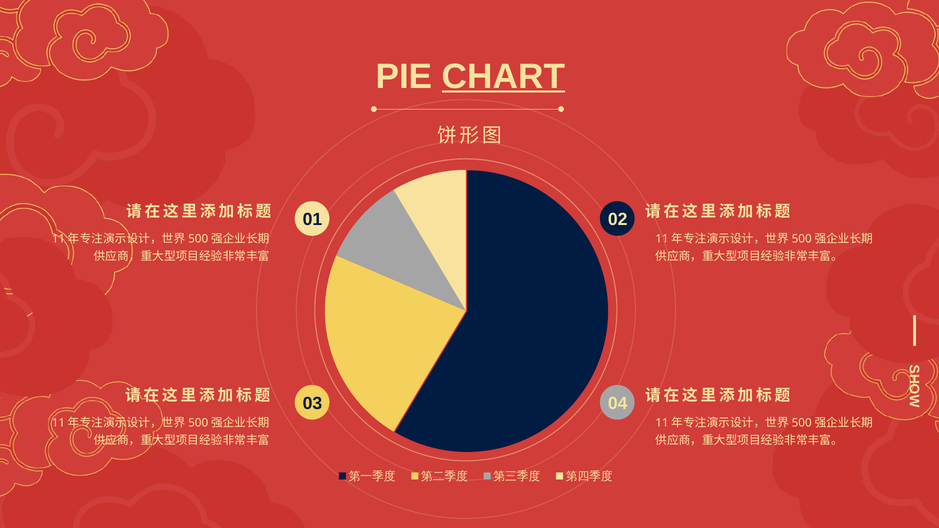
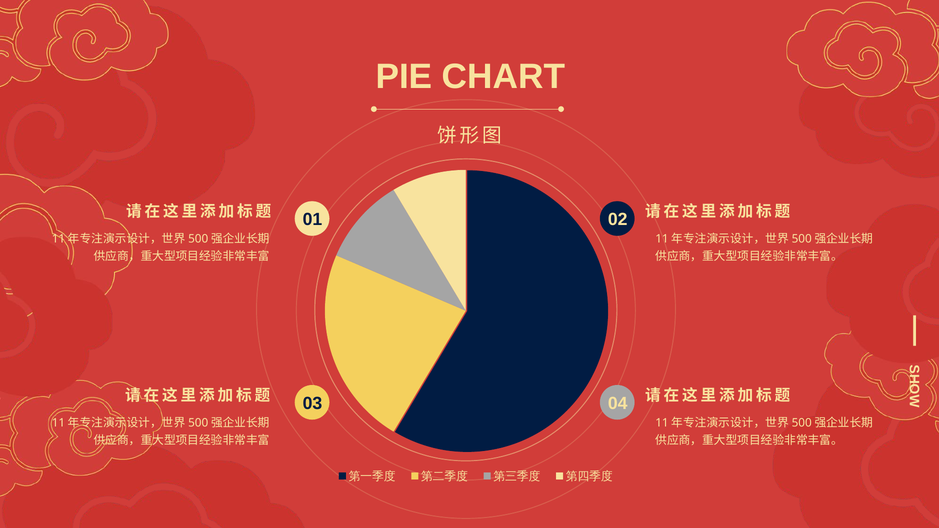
CHART underline: present -> none
